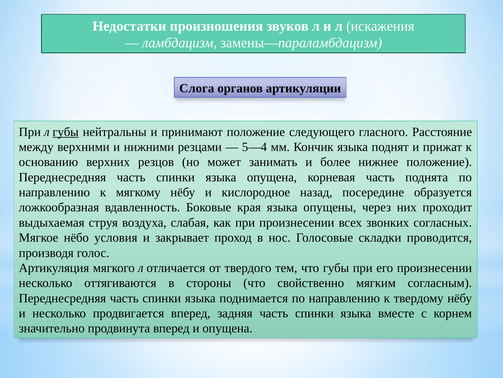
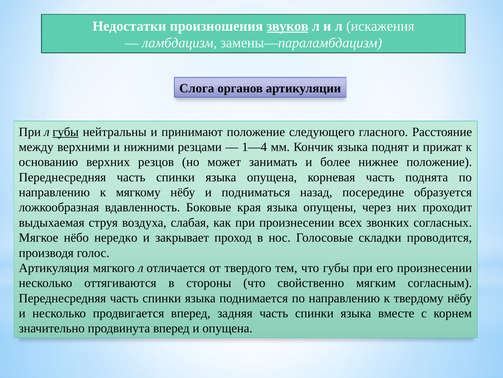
звуков underline: none -> present
5—4: 5—4 -> 1—4
кислородное: кислородное -> подниматься
условия: условия -> нередко
